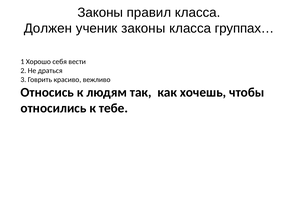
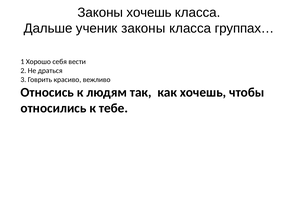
Законы правил: правил -> хочешь
Должен: Должен -> Дальше
